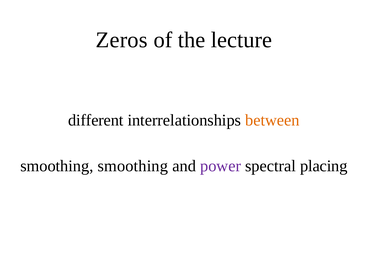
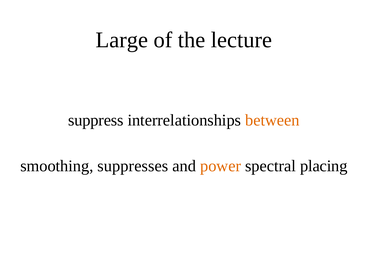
Zeros: Zeros -> Large
different: different -> suppress
smoothing smoothing: smoothing -> suppresses
power colour: purple -> orange
